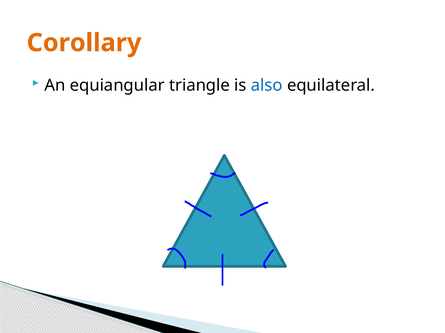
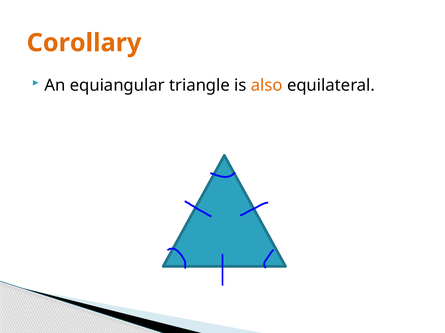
also colour: blue -> orange
